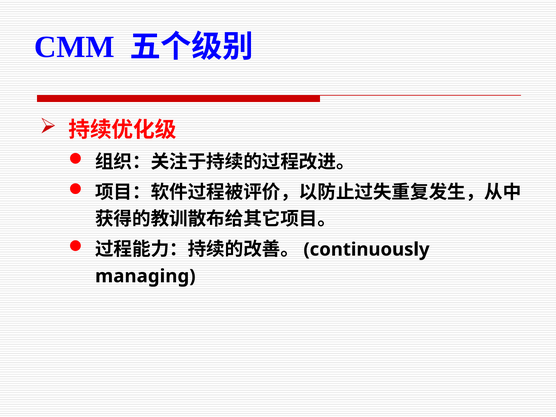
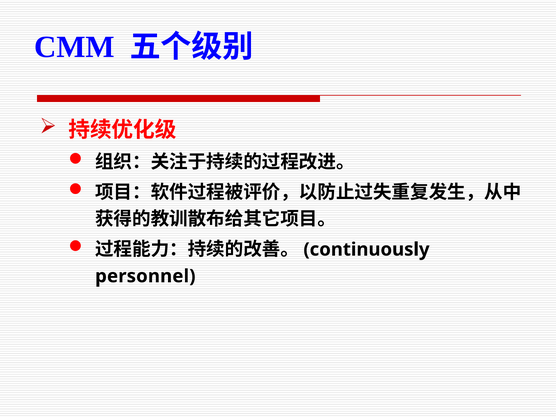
managing: managing -> personnel
